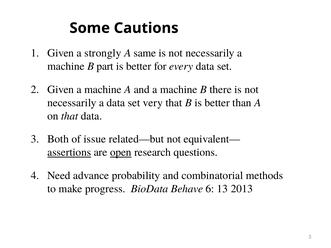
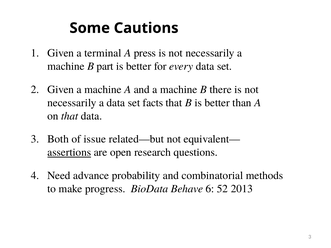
strongly: strongly -> terminal
same: same -> press
very: very -> facts
open underline: present -> none
13: 13 -> 52
